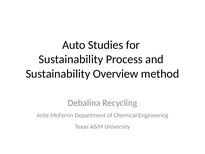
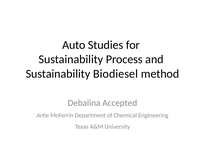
Overview: Overview -> Biodiesel
Recycling: Recycling -> Accepted
